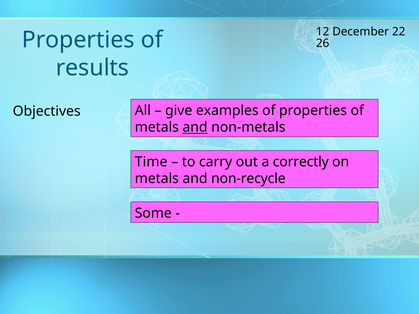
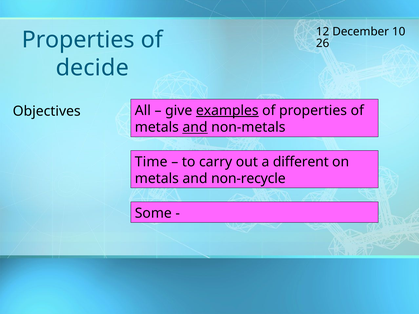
22: 22 -> 10
results: results -> decide
examples underline: none -> present
correctly: correctly -> different
